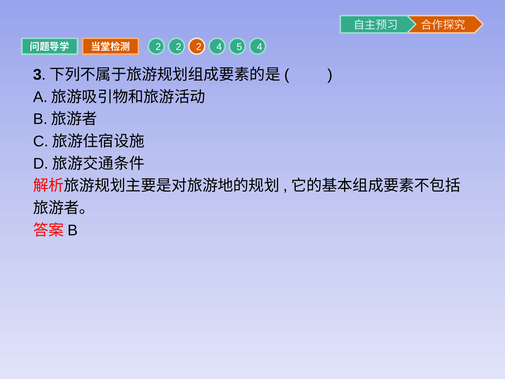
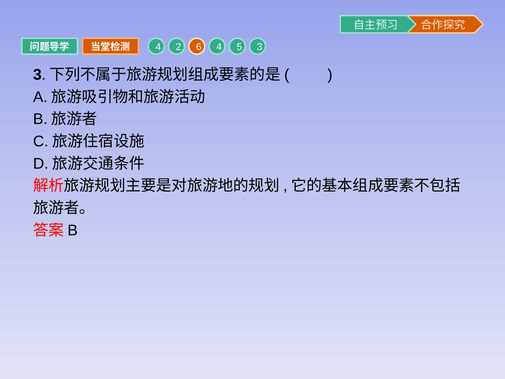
2 at (158, 47): 2 -> 4
2 at (199, 47): 2 -> 6
5 4: 4 -> 3
